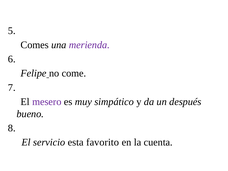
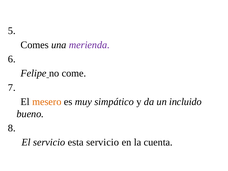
mesero colour: purple -> orange
después: después -> incluido
esta favorito: favorito -> servicio
